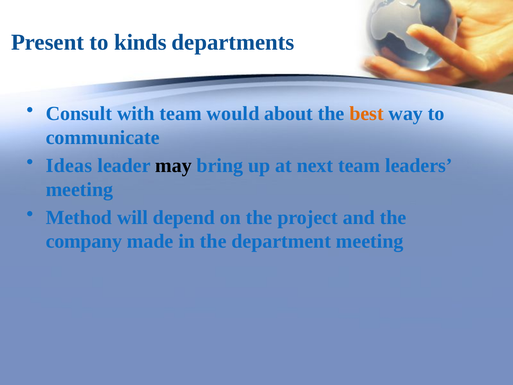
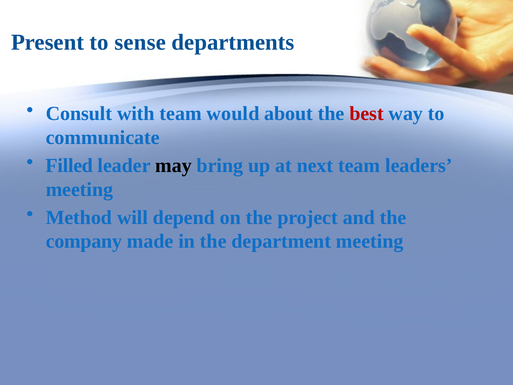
kinds: kinds -> sense
best colour: orange -> red
Ideas: Ideas -> Filled
